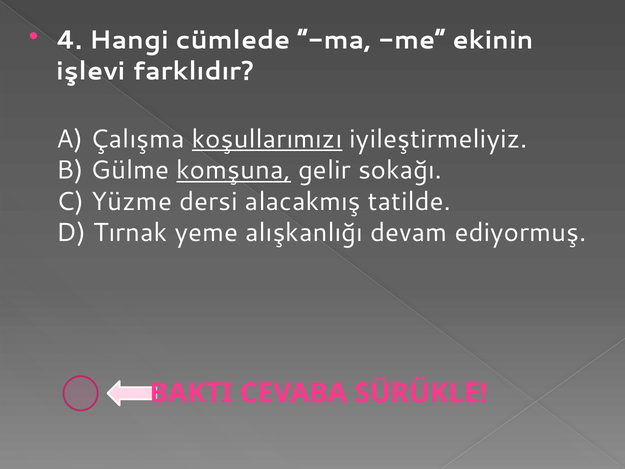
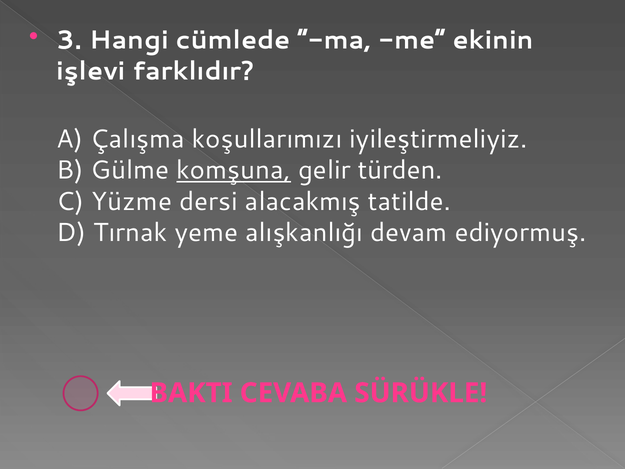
4: 4 -> 3
koşullarımızı underline: present -> none
sokağı: sokağı -> türden
